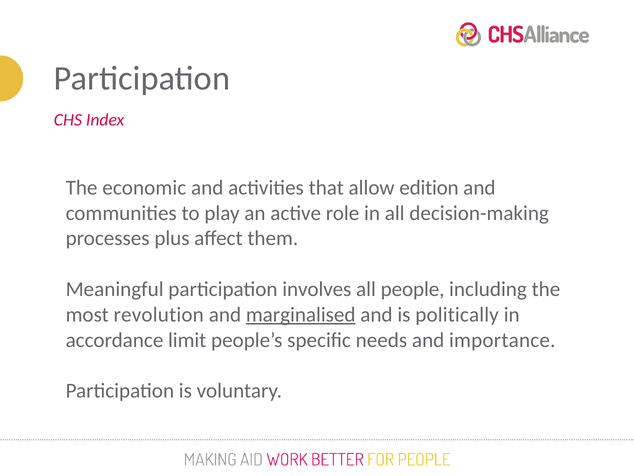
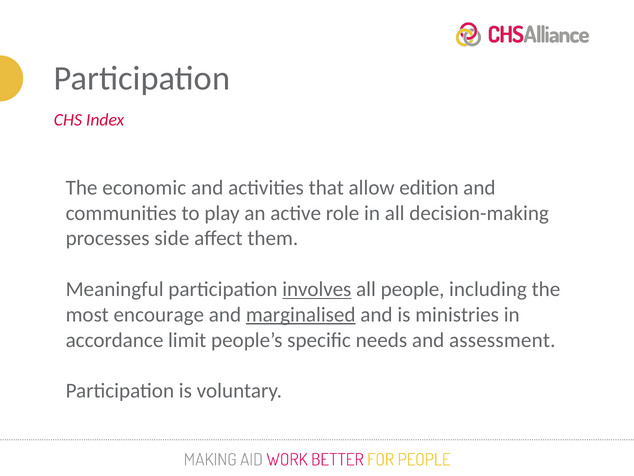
plus: plus -> side
involves underline: none -> present
revolution: revolution -> encourage
politically: politically -> ministries
importance: importance -> assessment
